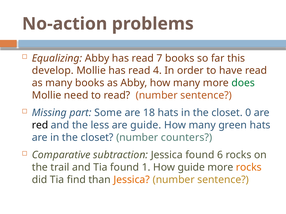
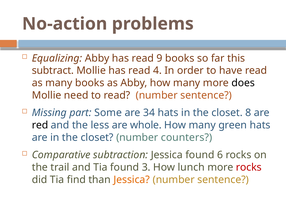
7: 7 -> 9
develop: develop -> subtract
does colour: green -> black
18: 18 -> 34
0: 0 -> 8
are guide: guide -> whole
1: 1 -> 3
How guide: guide -> lunch
rocks at (249, 168) colour: orange -> red
